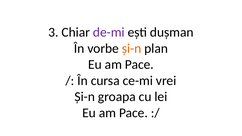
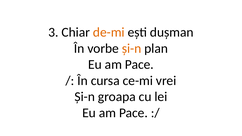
de-mi colour: purple -> orange
